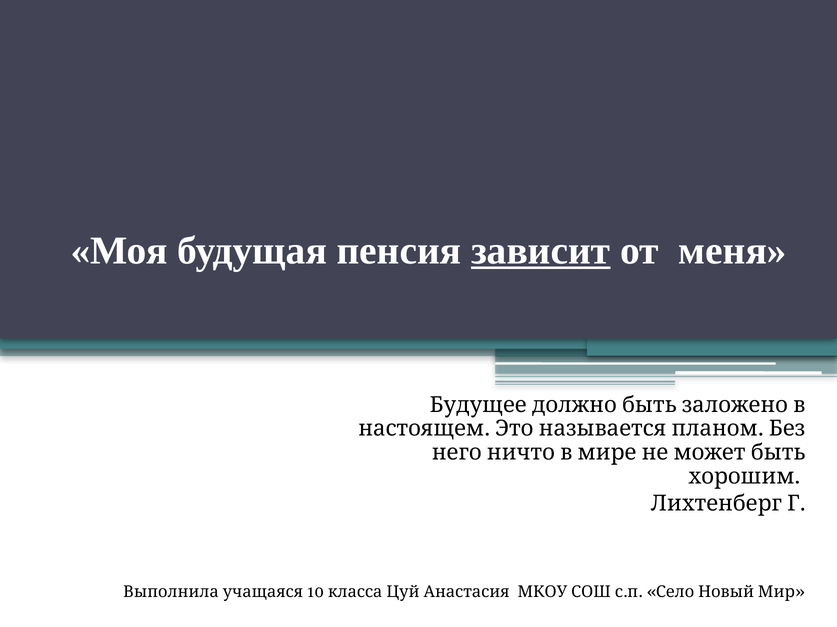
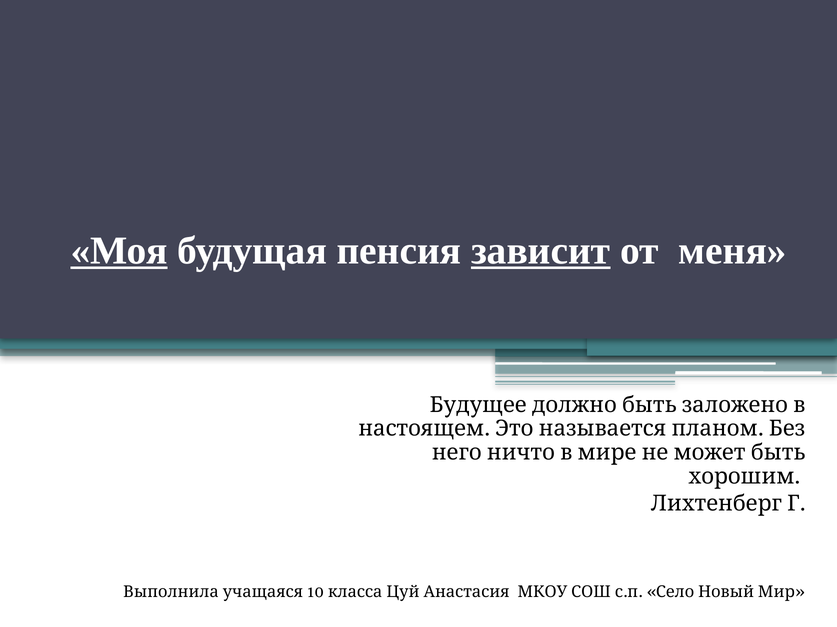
Моя underline: none -> present
